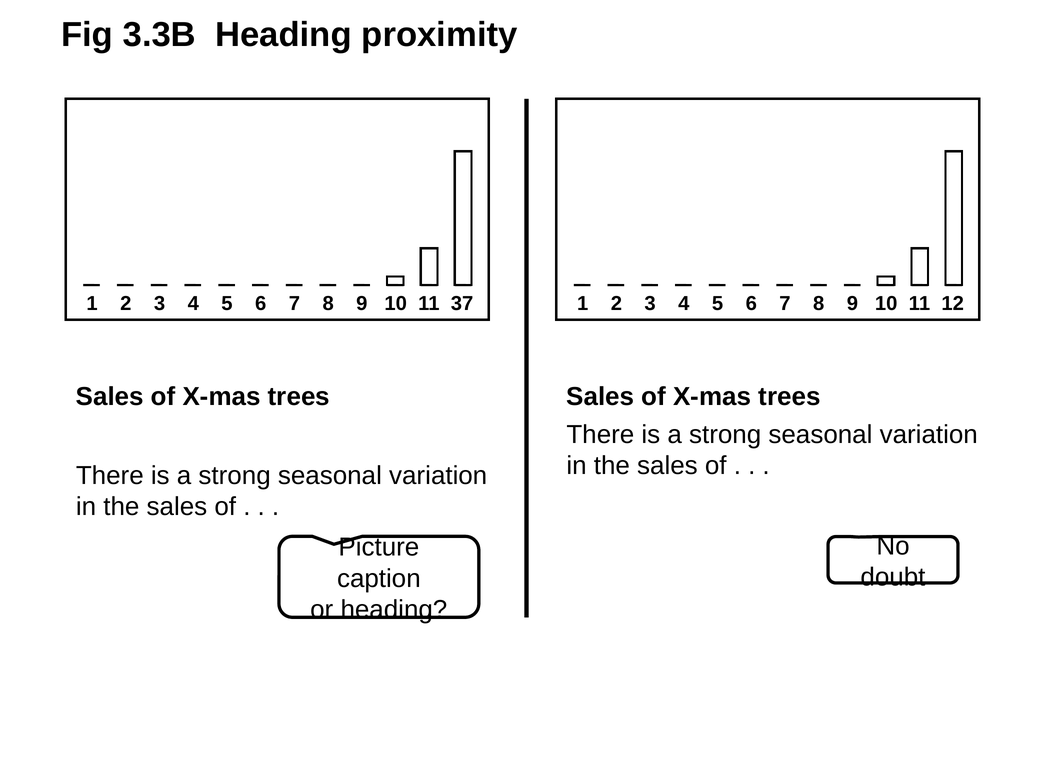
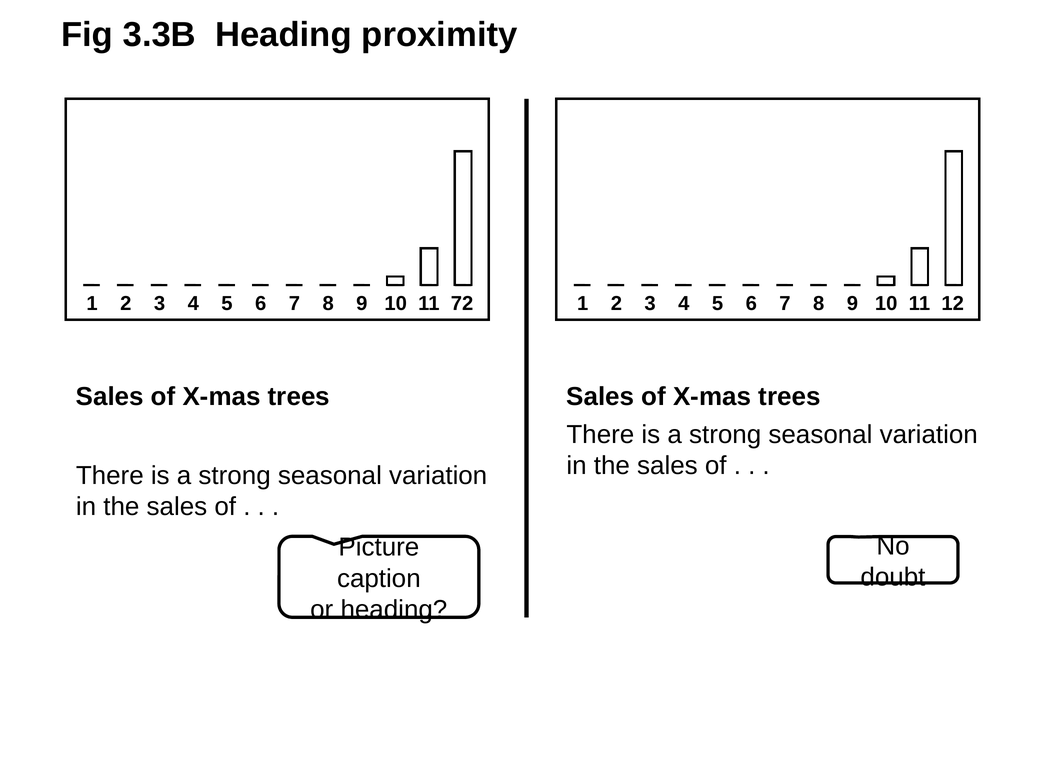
37: 37 -> 72
